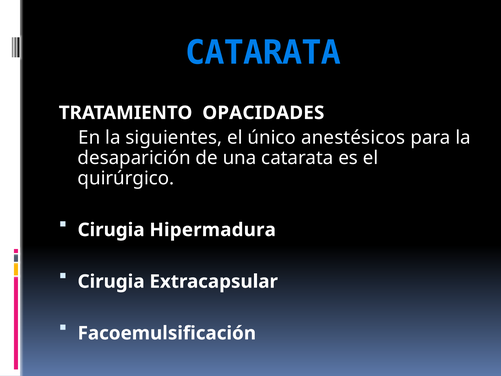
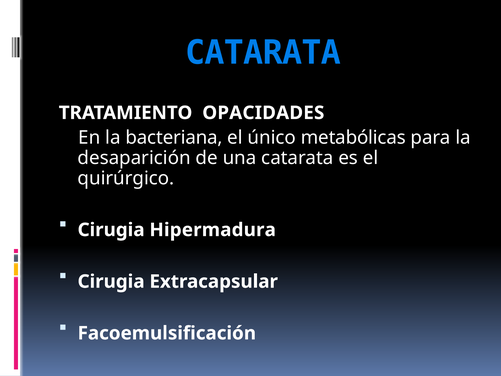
siguientes: siguientes -> bacteriana
anestésicos: anestésicos -> metabólicas
